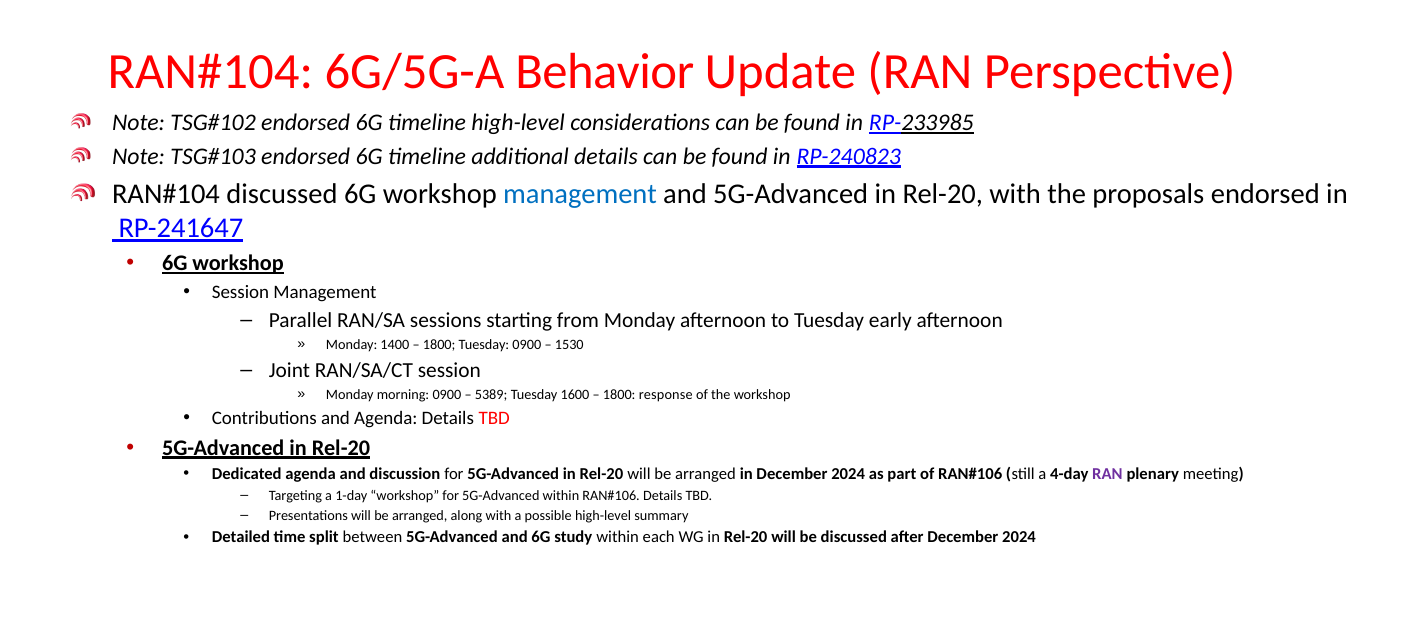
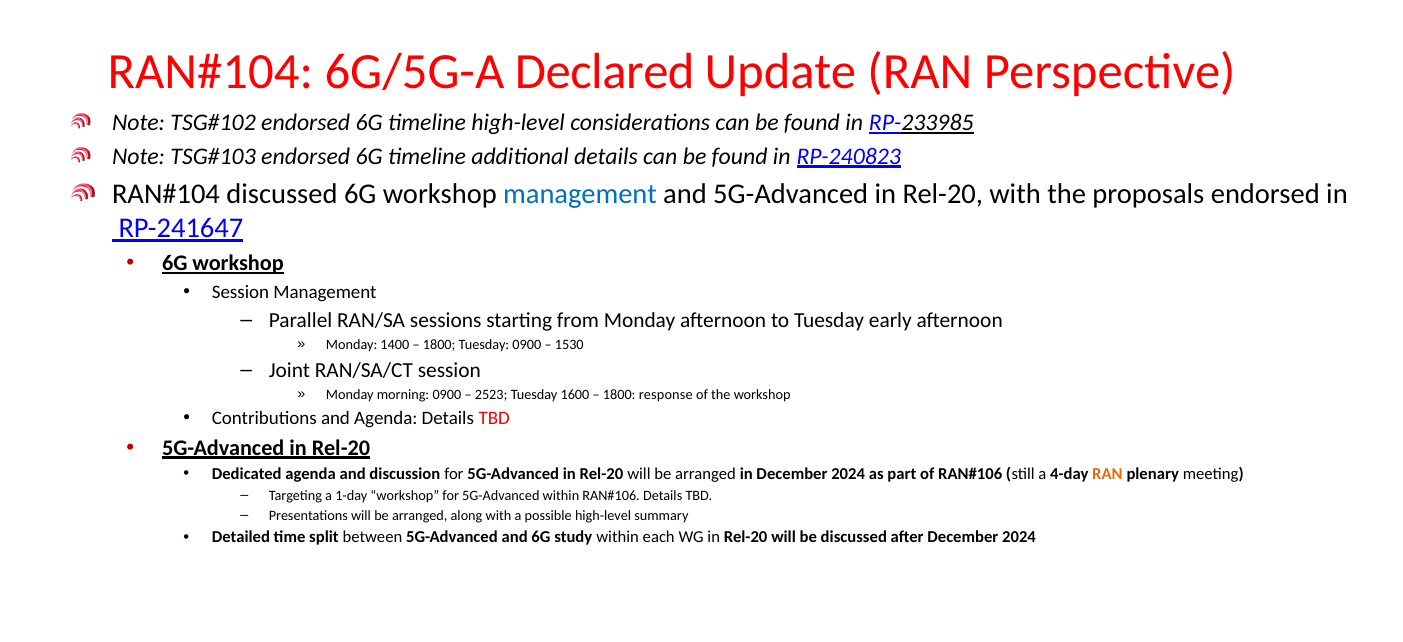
Behavior: Behavior -> Declared
5389: 5389 -> 2523
RAN at (1107, 474) colour: purple -> orange
